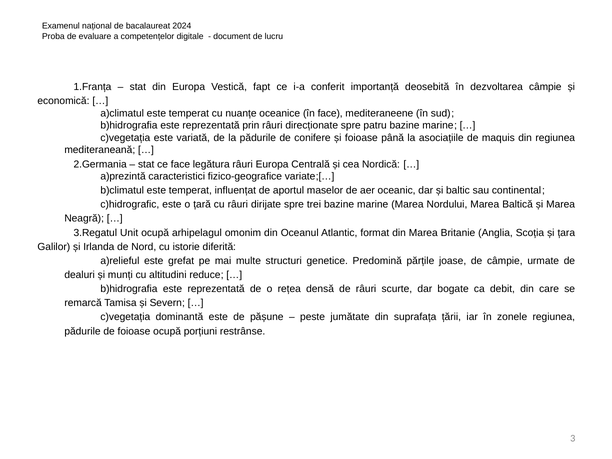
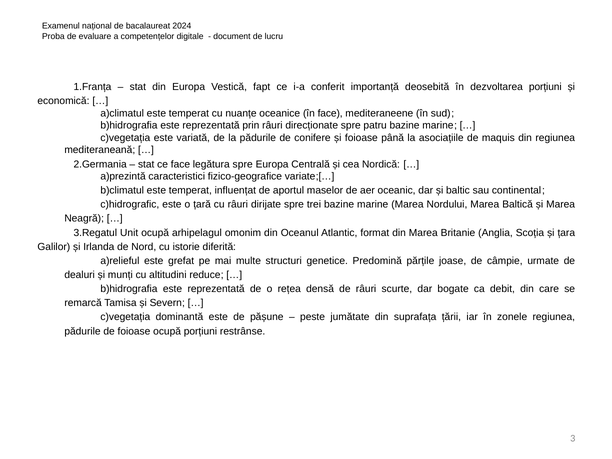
dezvoltarea câmpie: câmpie -> porțiuni
legătura râuri: râuri -> spre
